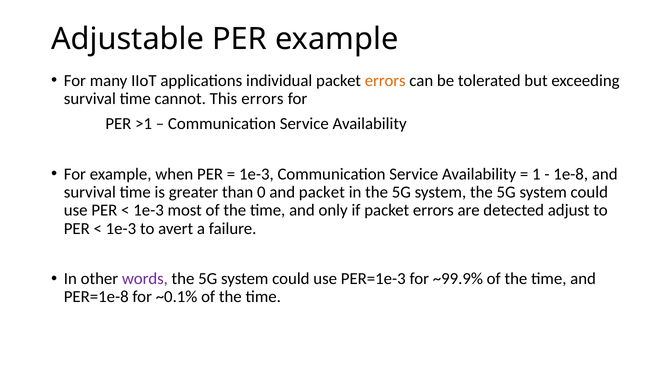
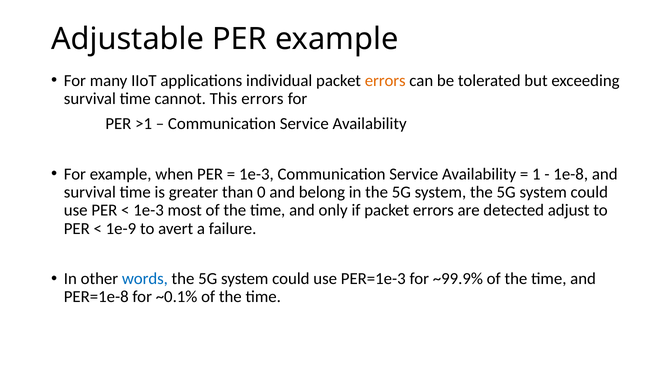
and packet: packet -> belong
1e-3 at (121, 229): 1e-3 -> 1e-9
words colour: purple -> blue
